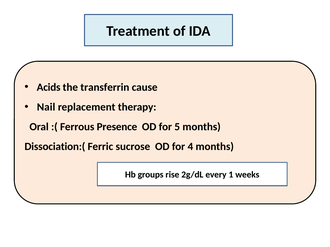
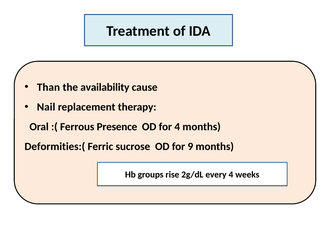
Acids: Acids -> Than
transferrin: transferrin -> availability
for 5: 5 -> 4
Dissociation:(: Dissociation:( -> Deformities:(
4: 4 -> 9
every 1: 1 -> 4
